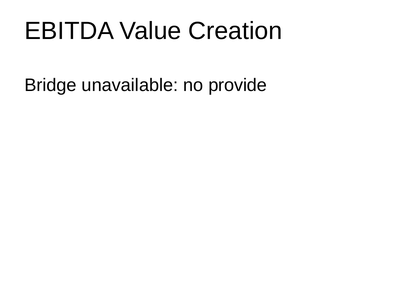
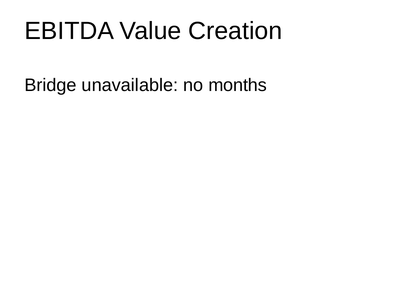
provide: provide -> months
